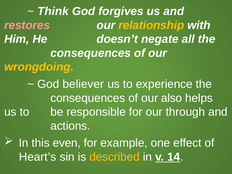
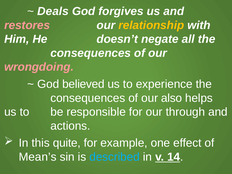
Think: Think -> Deals
wrongdoing colour: yellow -> pink
believer: believer -> believed
even: even -> quite
Heart’s: Heart’s -> Mean’s
described colour: yellow -> light blue
